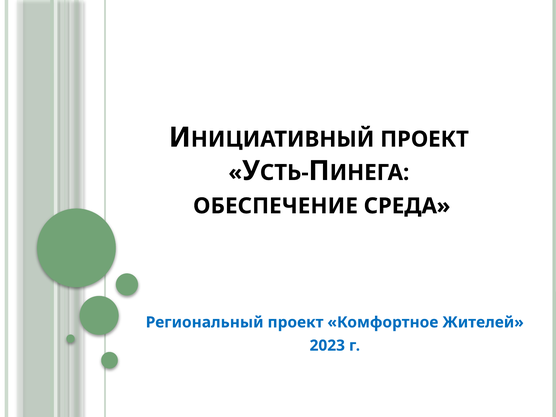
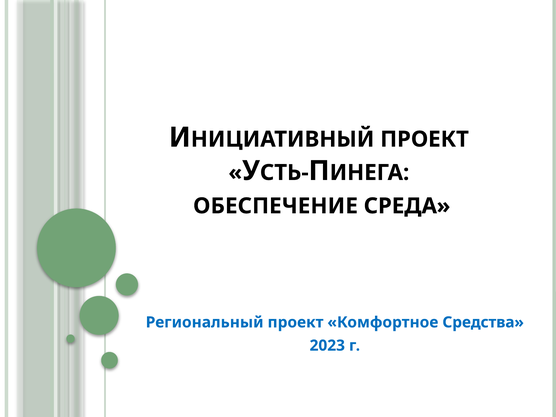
Жителей: Жителей -> Средства
